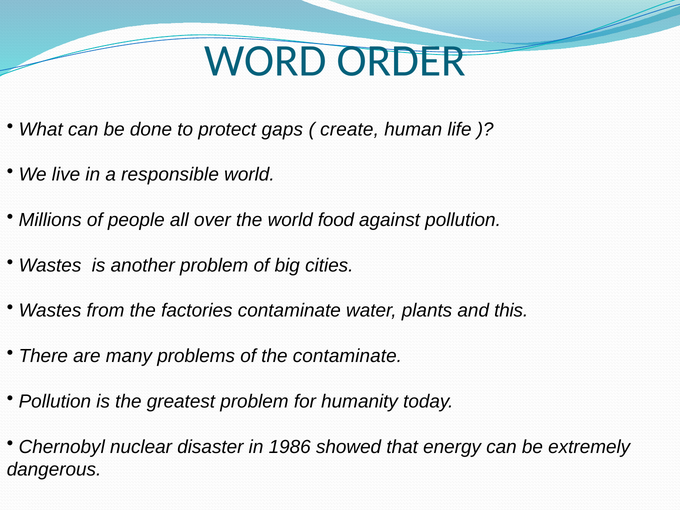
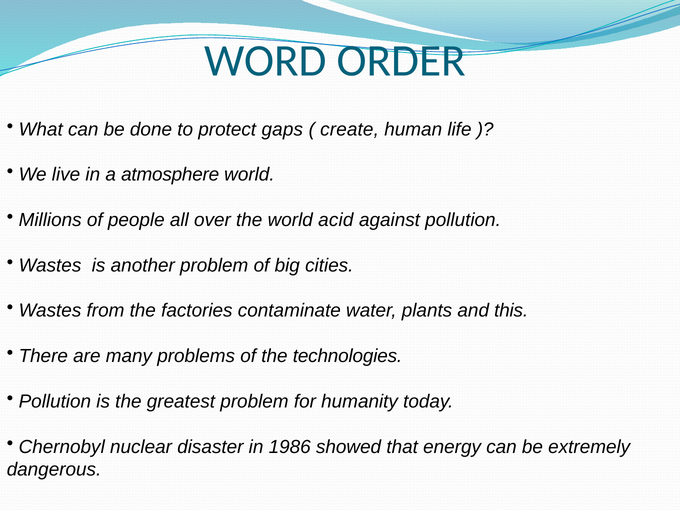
responsible: responsible -> atmosphere
food: food -> acid
the contaminate: contaminate -> technologies
